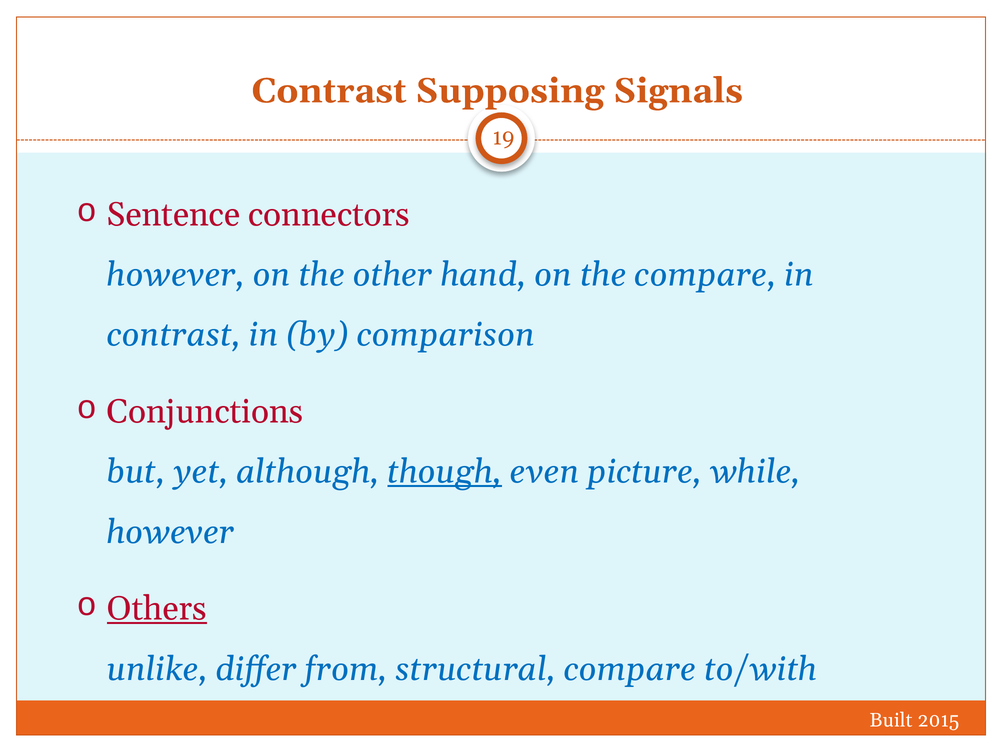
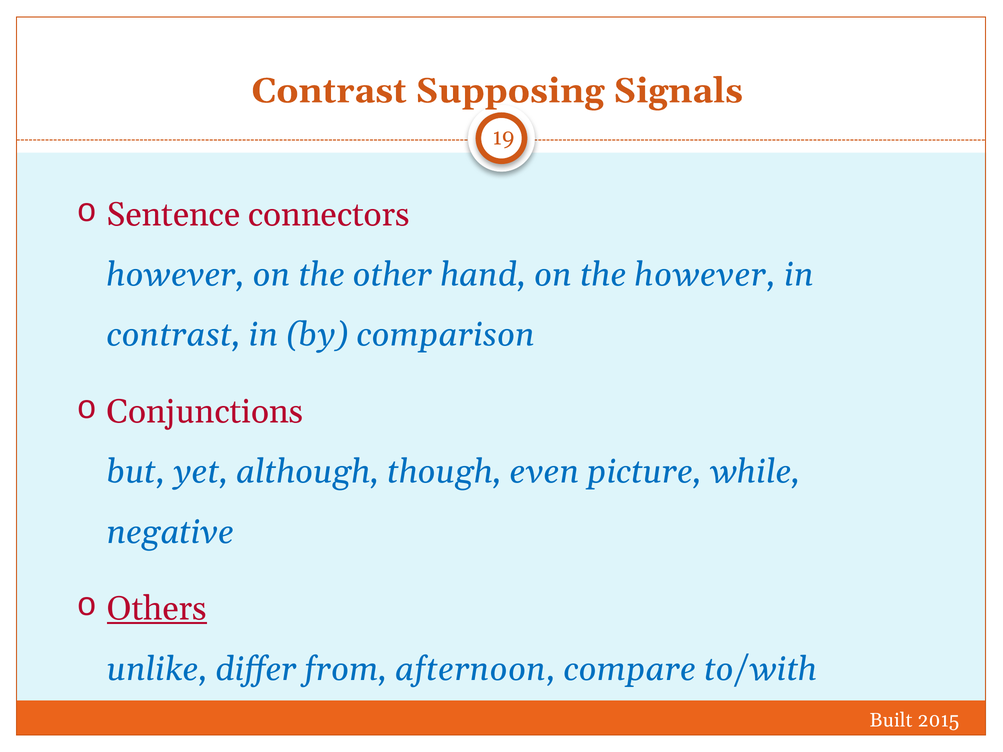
the compare: compare -> however
though underline: present -> none
however at (170, 532): however -> negative
structural: structural -> afternoon
